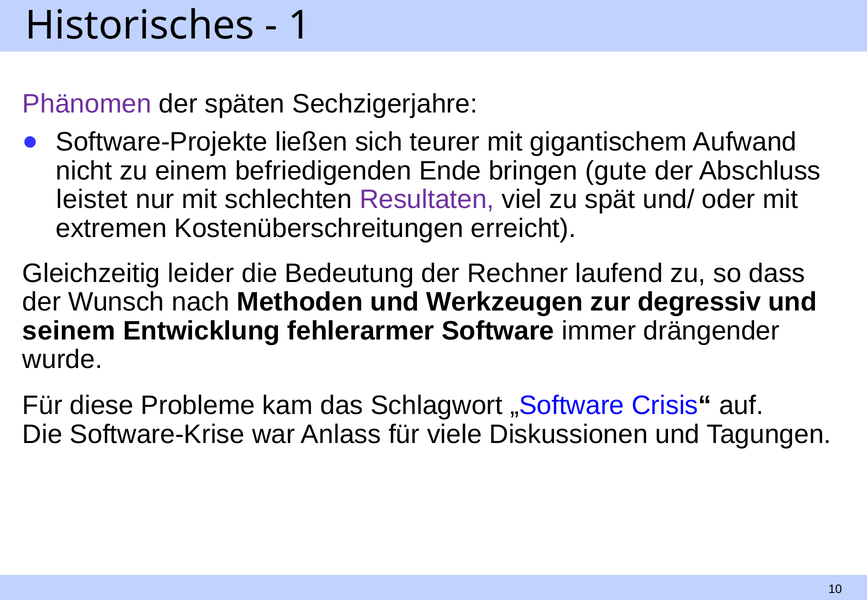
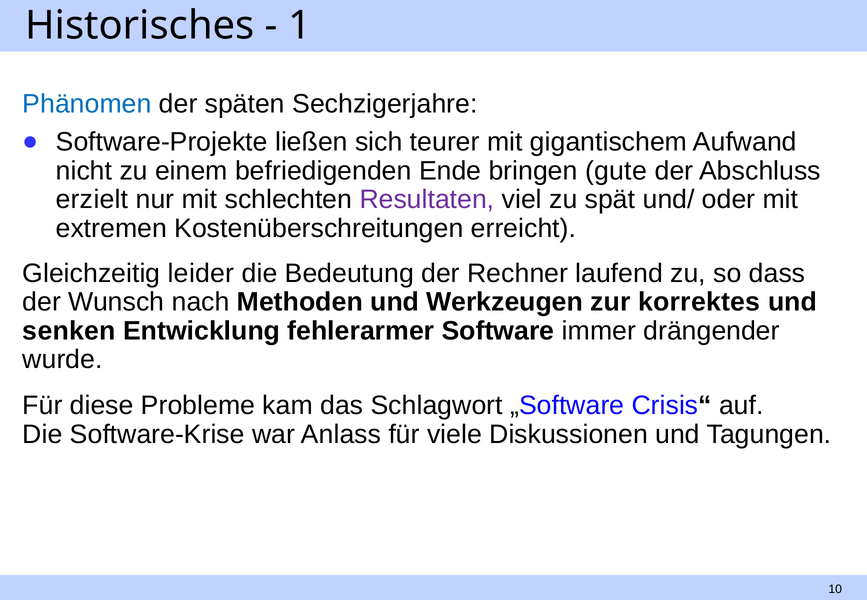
Phänomen colour: purple -> blue
leistet: leistet -> erzielt
degressiv: degressiv -> korrektes
seinem: seinem -> senken
